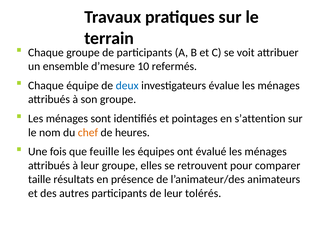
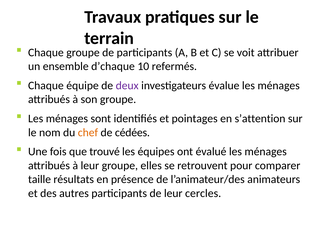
d’mesure: d’mesure -> d’chaque
deux colour: blue -> purple
heures: heures -> cédées
feuille: feuille -> trouvé
tolérés: tolérés -> cercles
